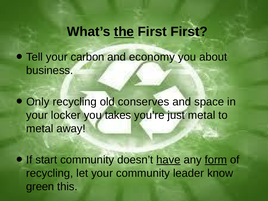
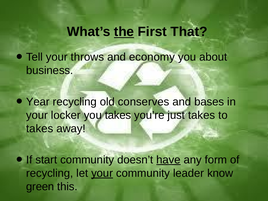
First First: First -> That
carbon: carbon -> throws
Only: Only -> Year
space: space -> bases
just metal: metal -> takes
metal at (40, 129): metal -> takes
form underline: present -> none
your at (102, 173) underline: none -> present
